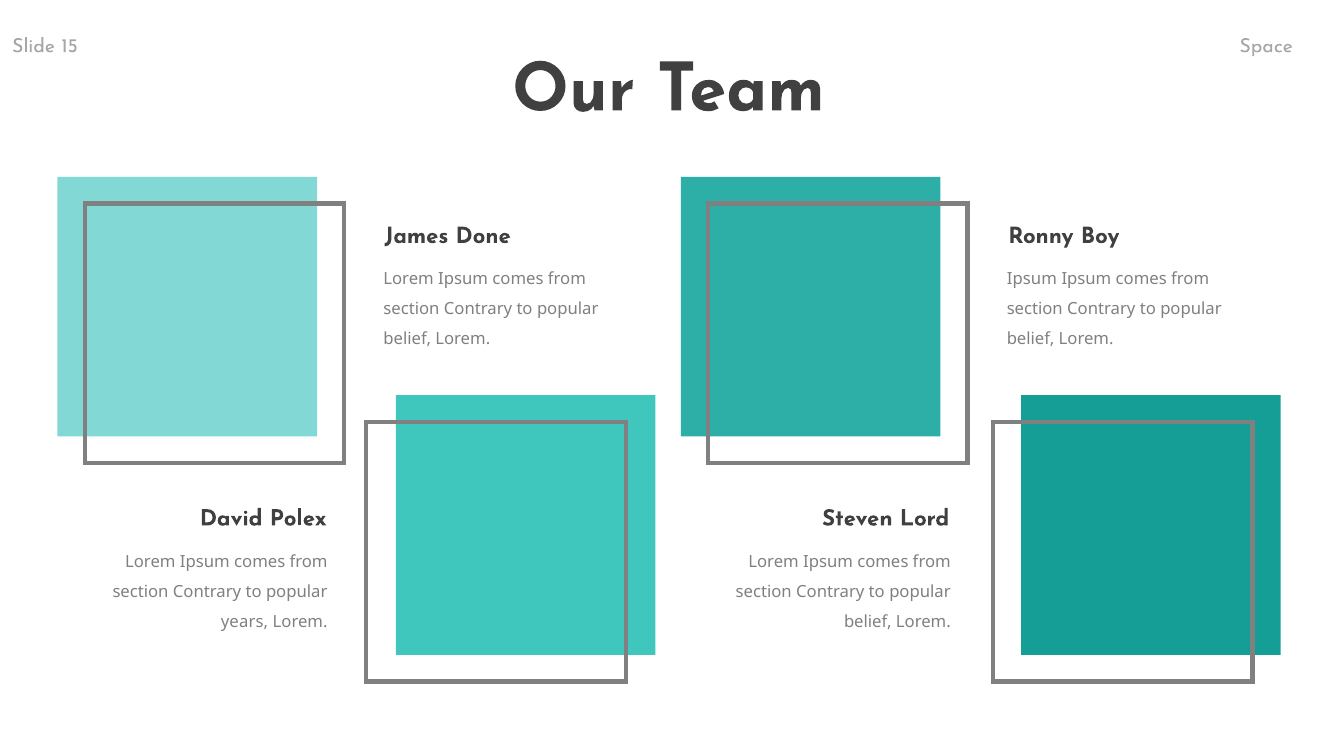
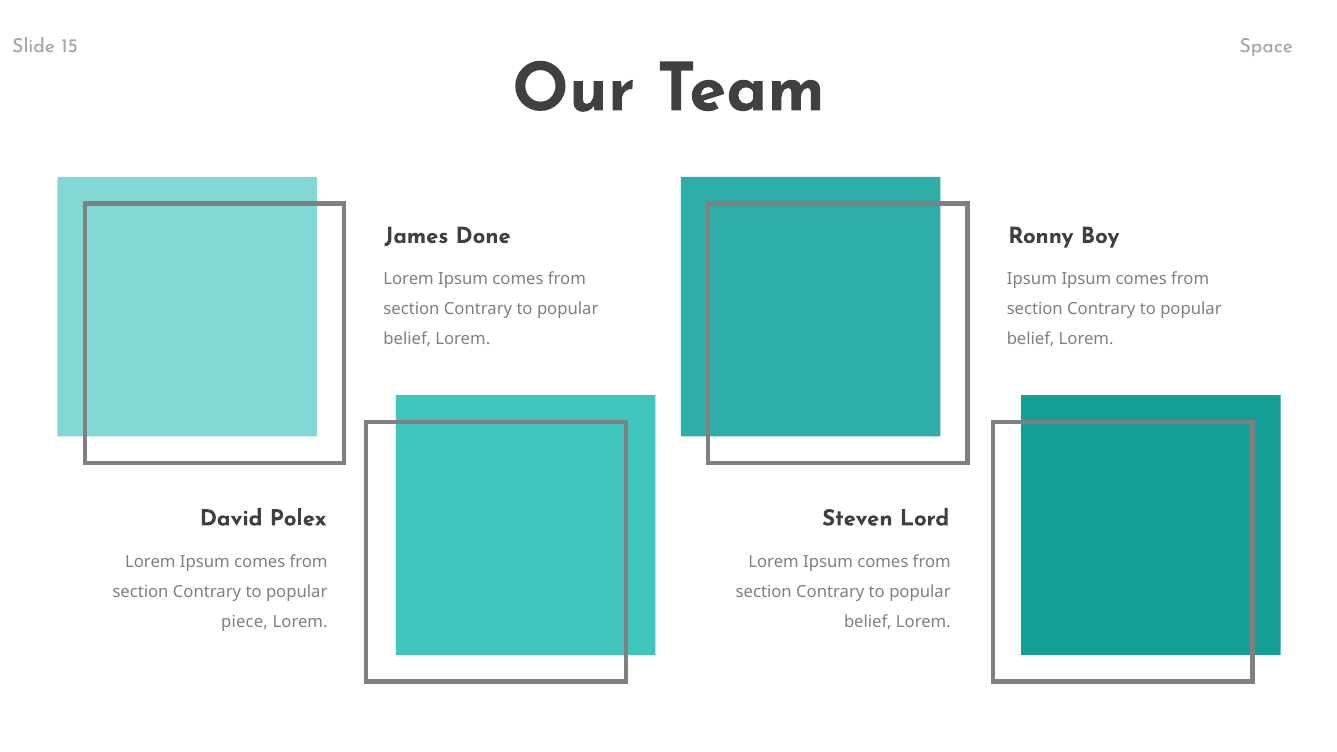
years: years -> piece
